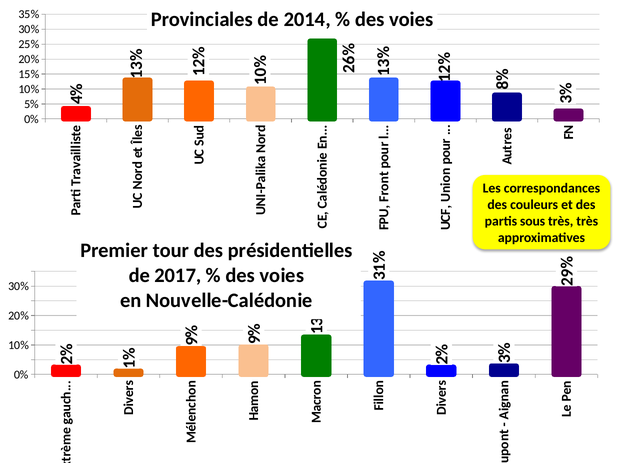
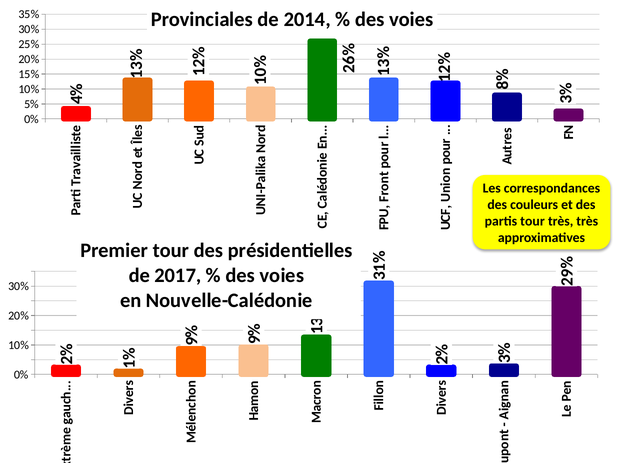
partis sous: sous -> tour
